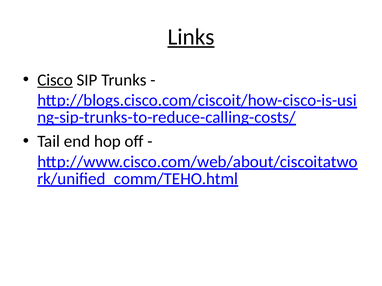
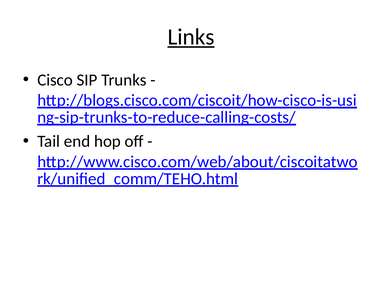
Cisco underline: present -> none
